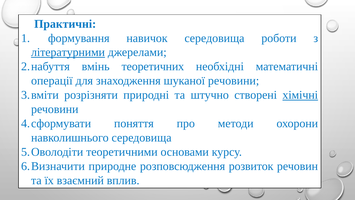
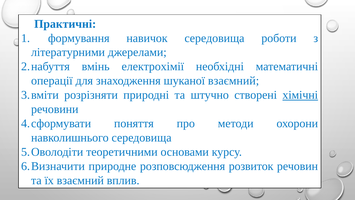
літературними underline: present -> none
теоретичних: теоретичних -> електрохімії
шуканої речовини: речовини -> взаємний
